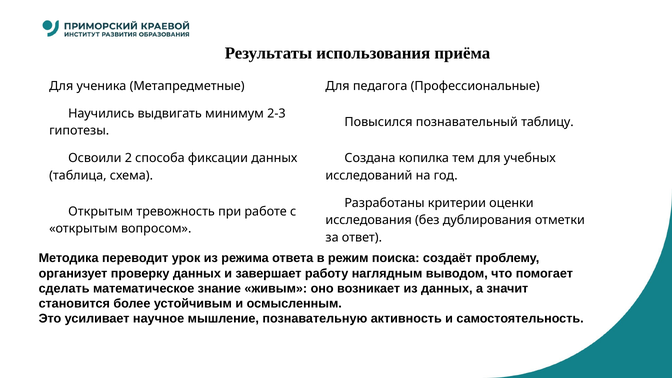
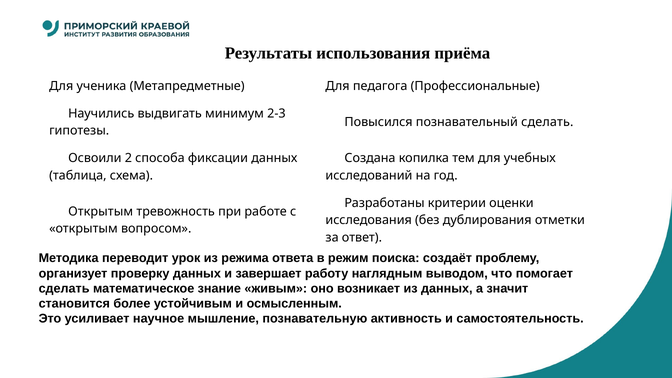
познавательный таблицу: таблицу -> сделать
